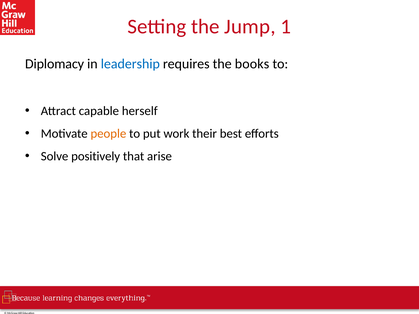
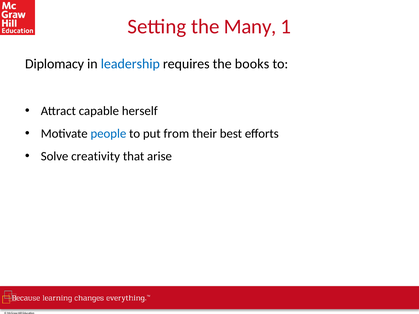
Jump: Jump -> Many
people colour: orange -> blue
work: work -> from
positively: positively -> creativity
